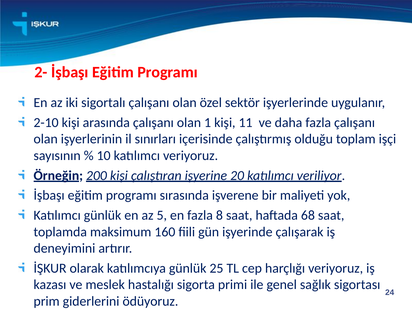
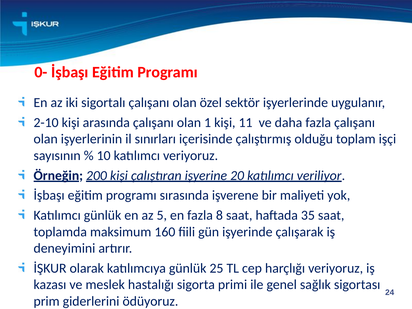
2-: 2- -> 0-
68: 68 -> 35
